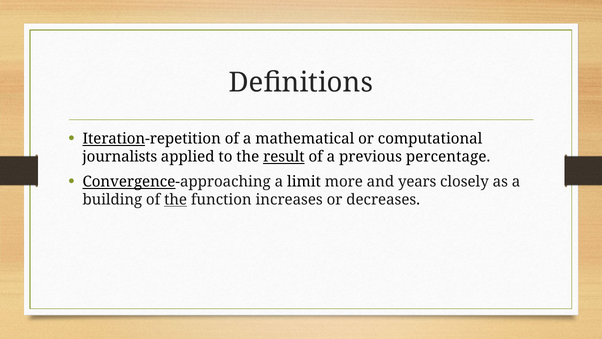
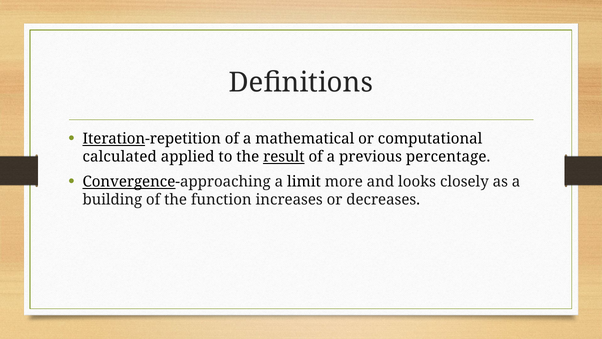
journalists: journalists -> calculated
years: years -> looks
the at (176, 200) underline: present -> none
